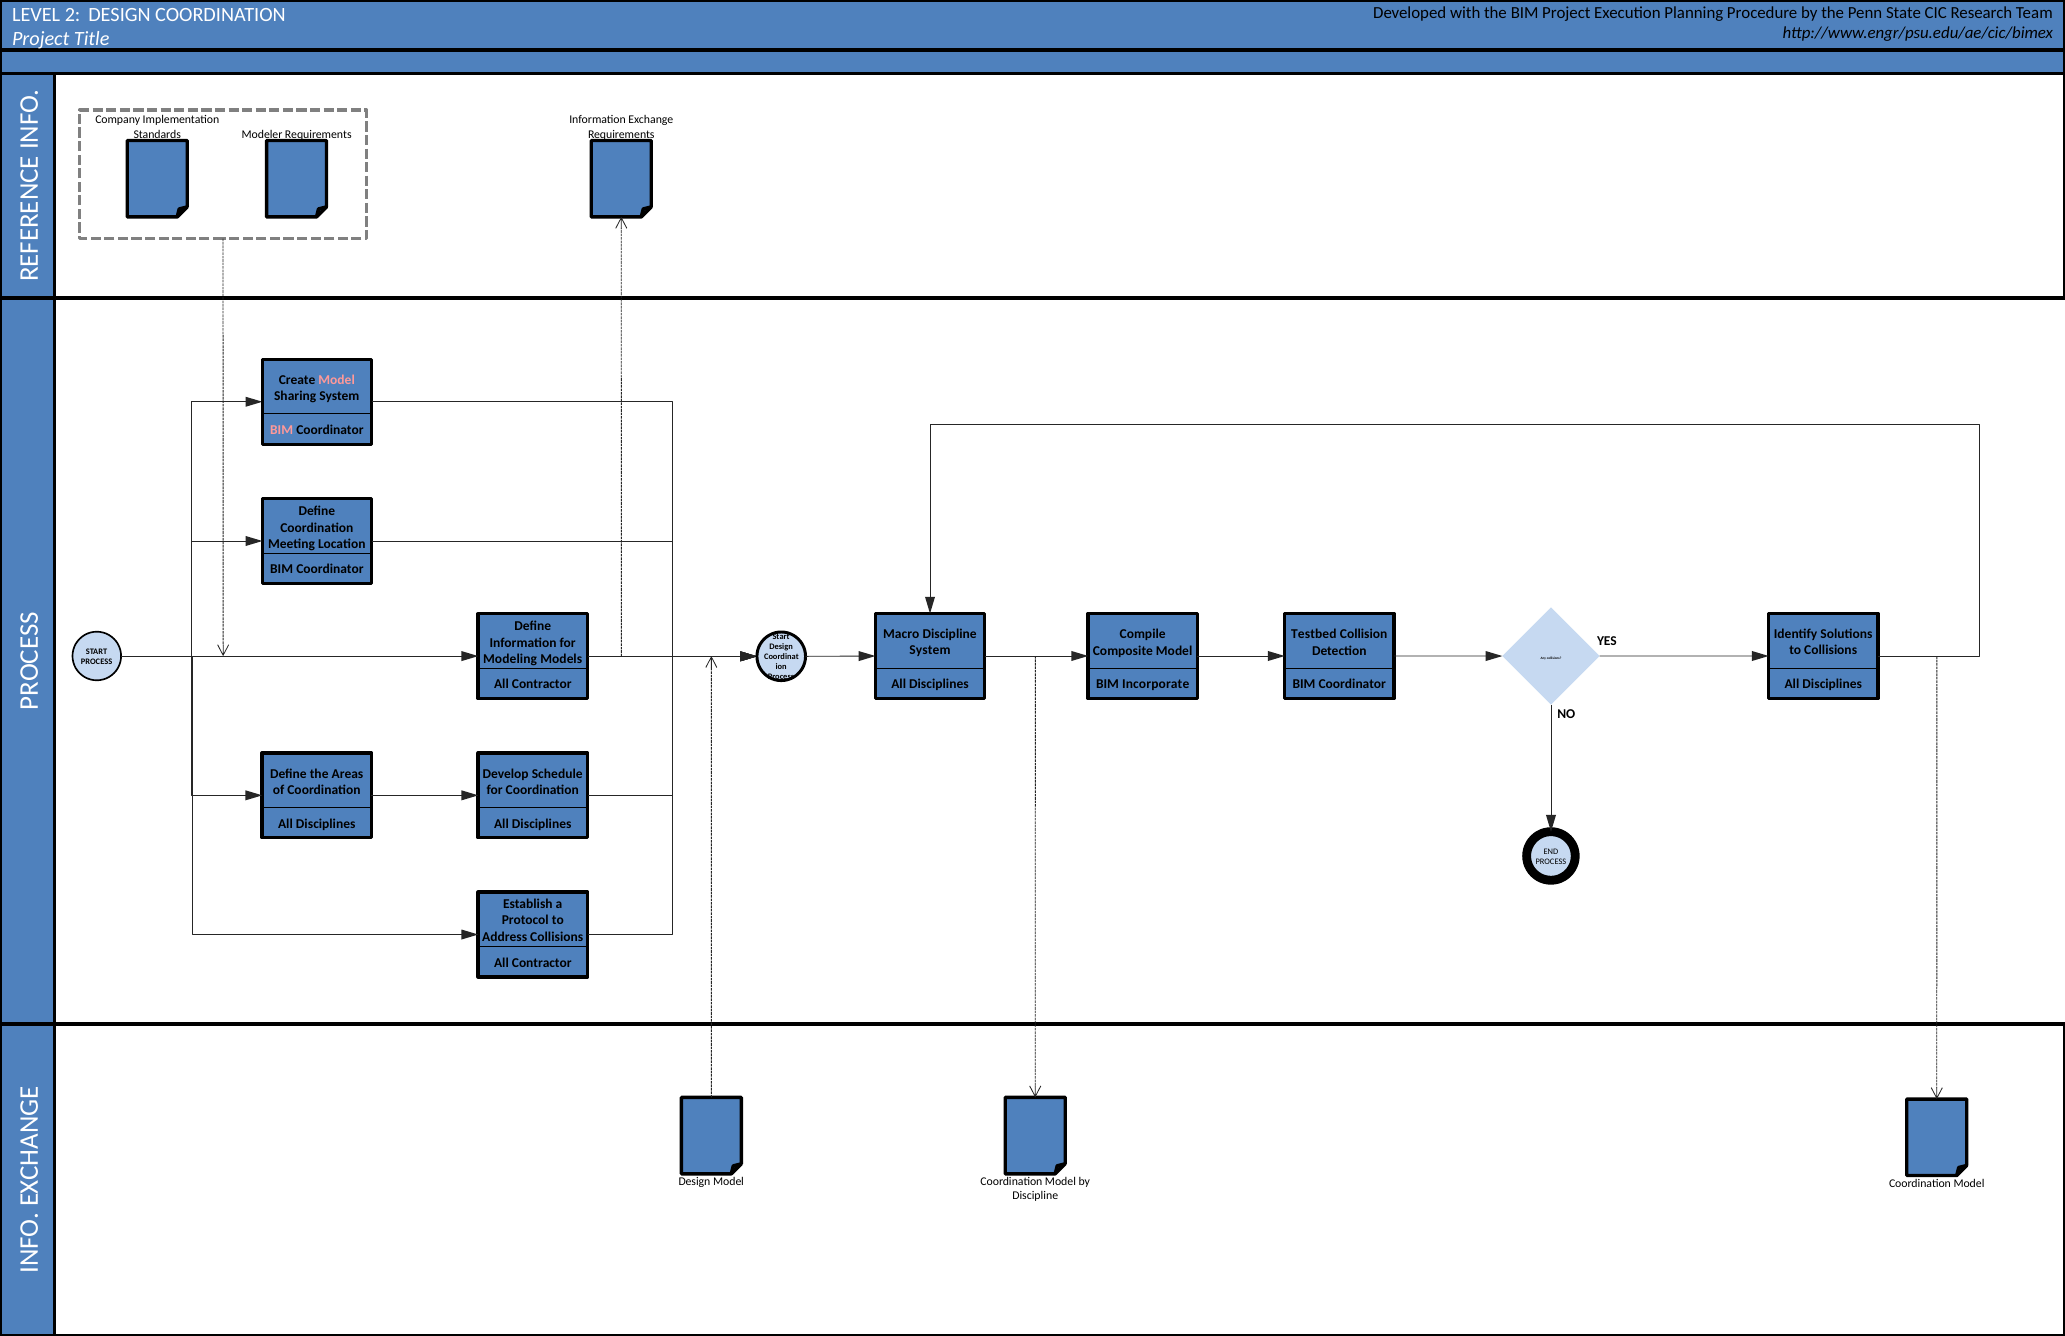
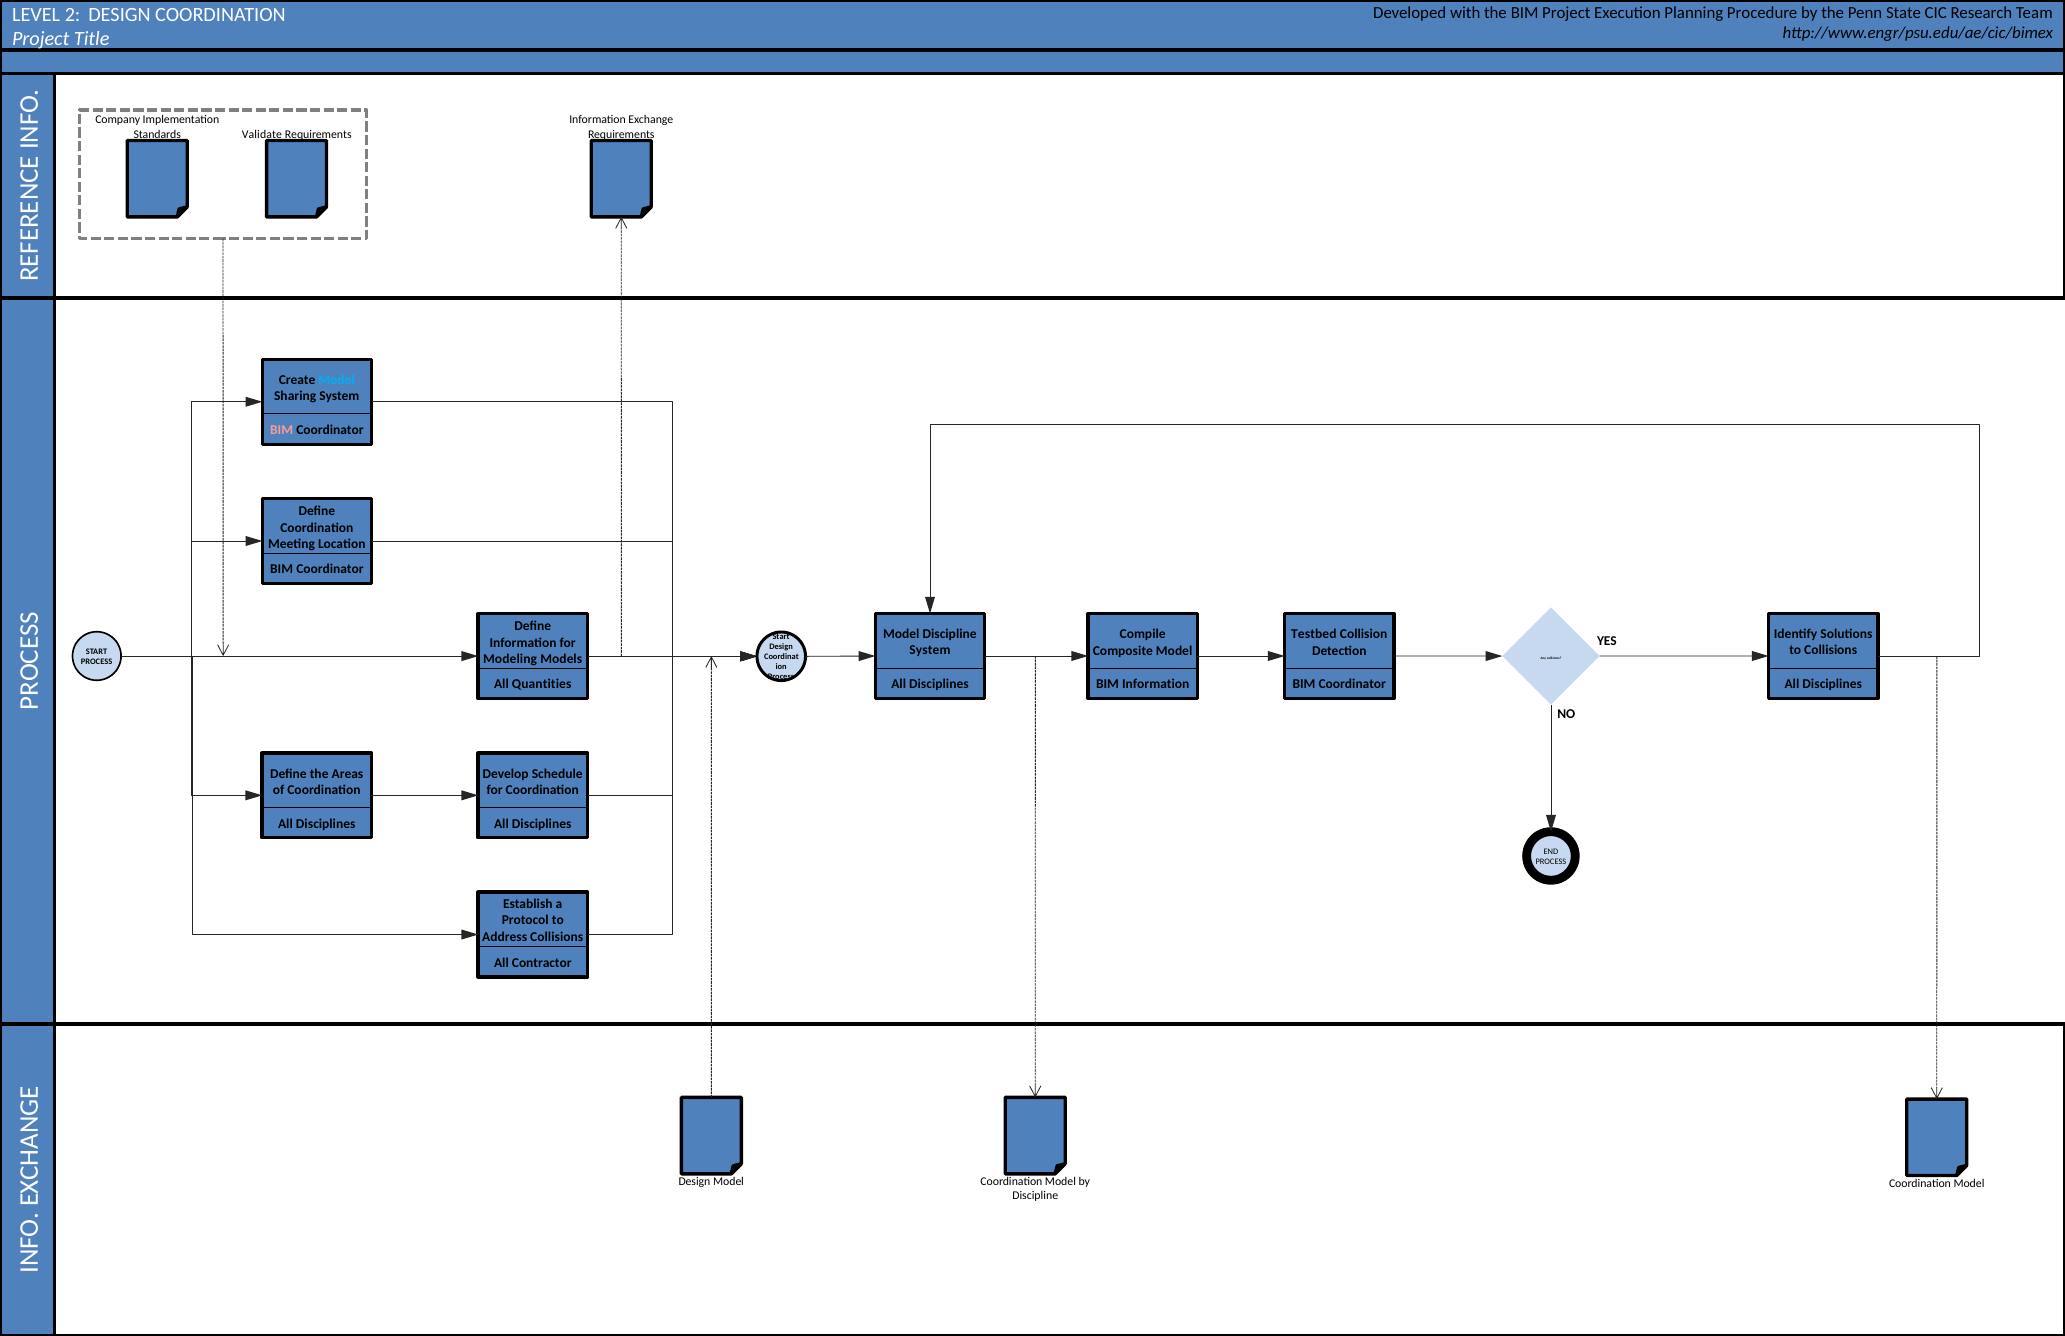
Modeler: Modeler -> Validate
Model at (337, 380) colour: pink -> light blue
Macro at (901, 634): Macro -> Model
BIM Incorporate: Incorporate -> Information
Contractor at (542, 684): Contractor -> Quantities
